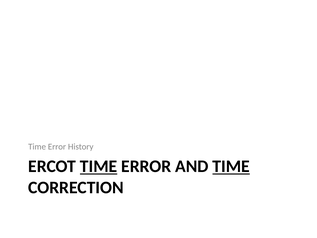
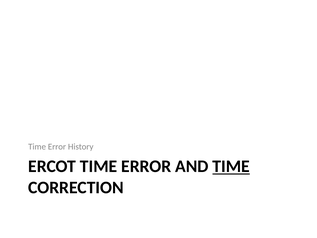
TIME at (99, 166) underline: present -> none
